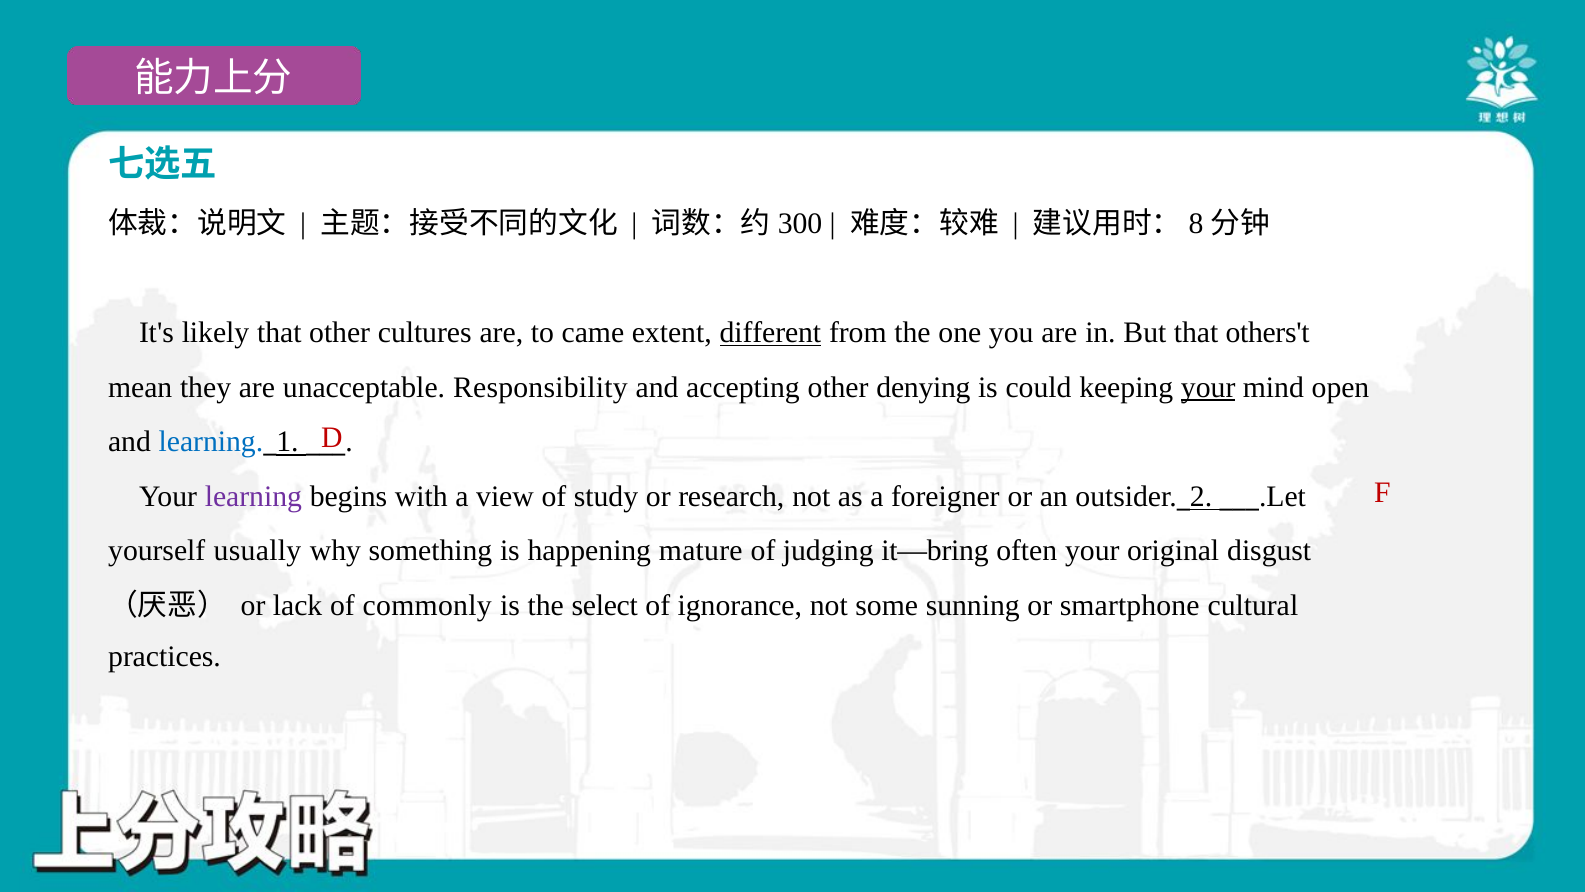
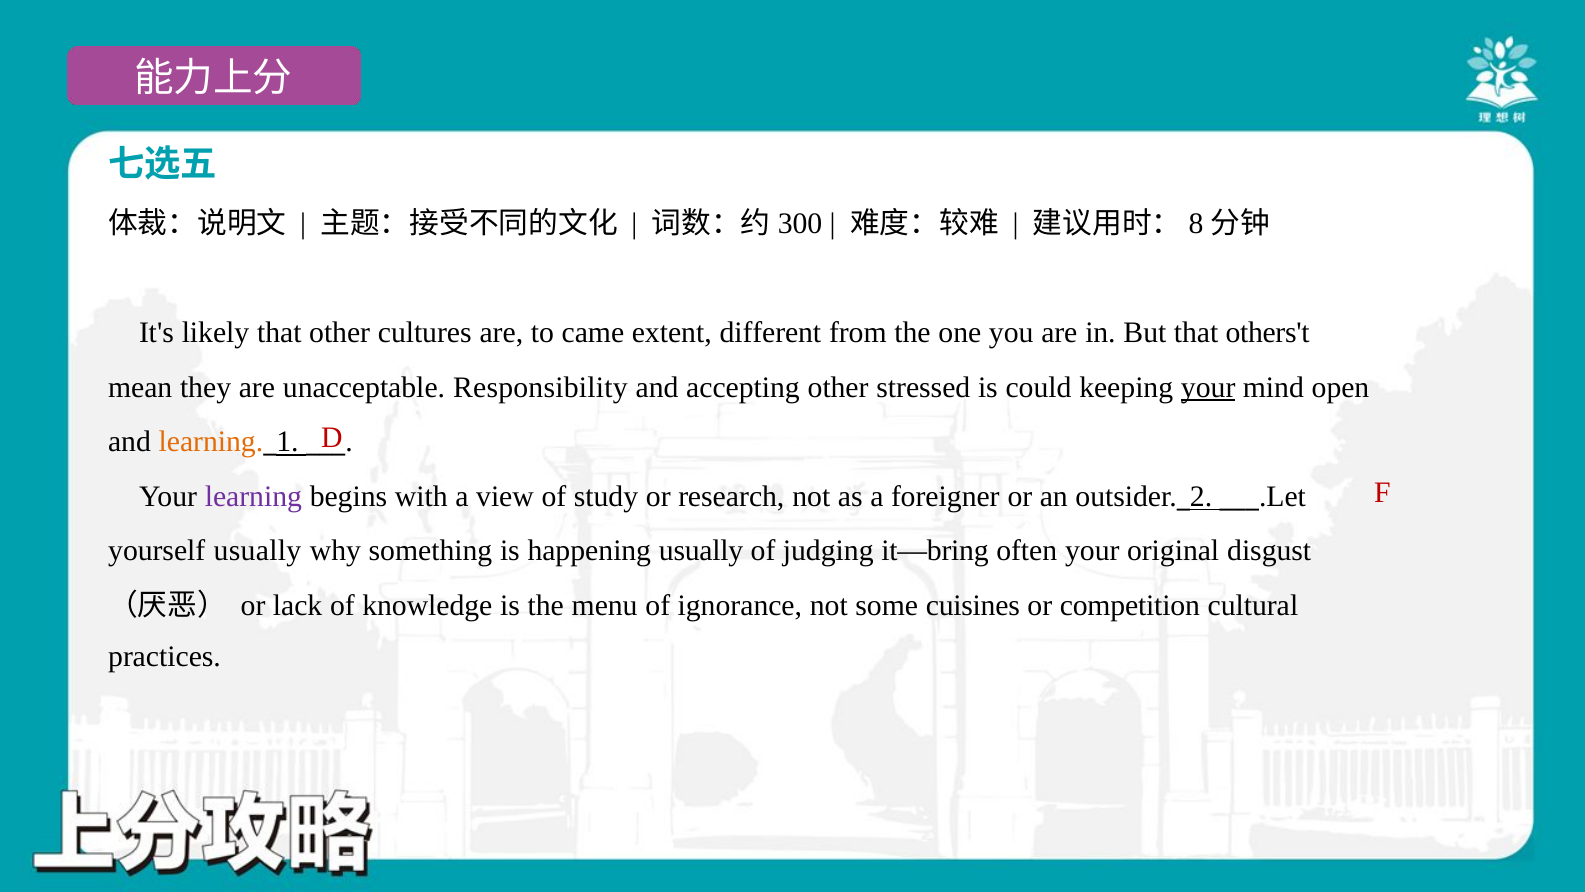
different at (770, 333) underline: present -> none
denying: denying -> stressed
learning at (211, 441) colour: blue -> orange
happening mature: mature -> usually
commonly: commonly -> knowledge
select: select -> menu
sunning: sunning -> cuisines
smartphone: smartphone -> competition
